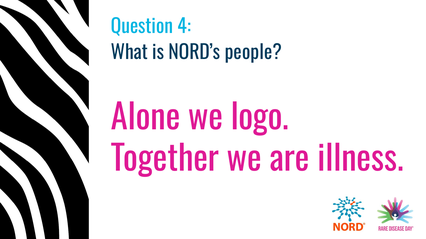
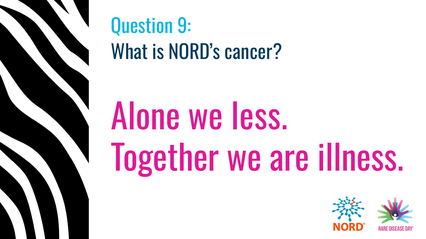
4: 4 -> 9
people: people -> cancer
logo: logo -> less
